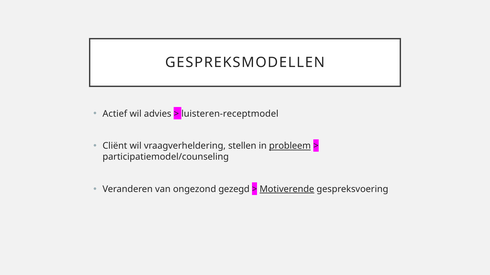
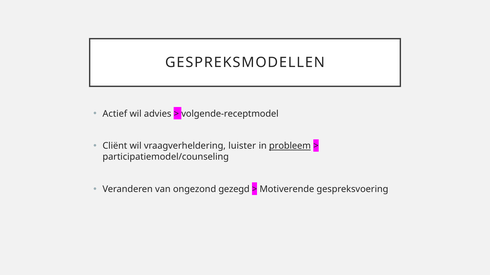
luisteren-receptmodel: luisteren-receptmodel -> volgende-receptmodel
stellen: stellen -> luister
Motiverende underline: present -> none
